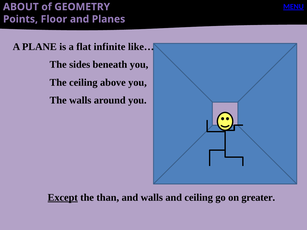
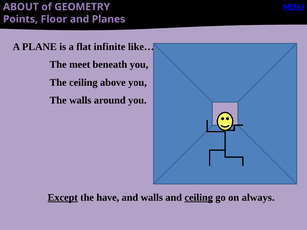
sides: sides -> meet
than: than -> have
ceiling at (199, 198) underline: none -> present
greater: greater -> always
